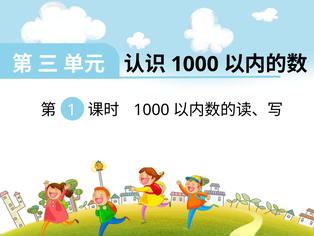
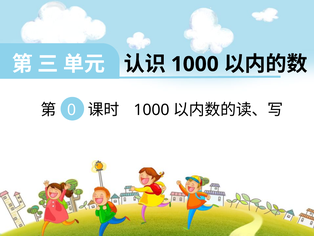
1: 1 -> 0
